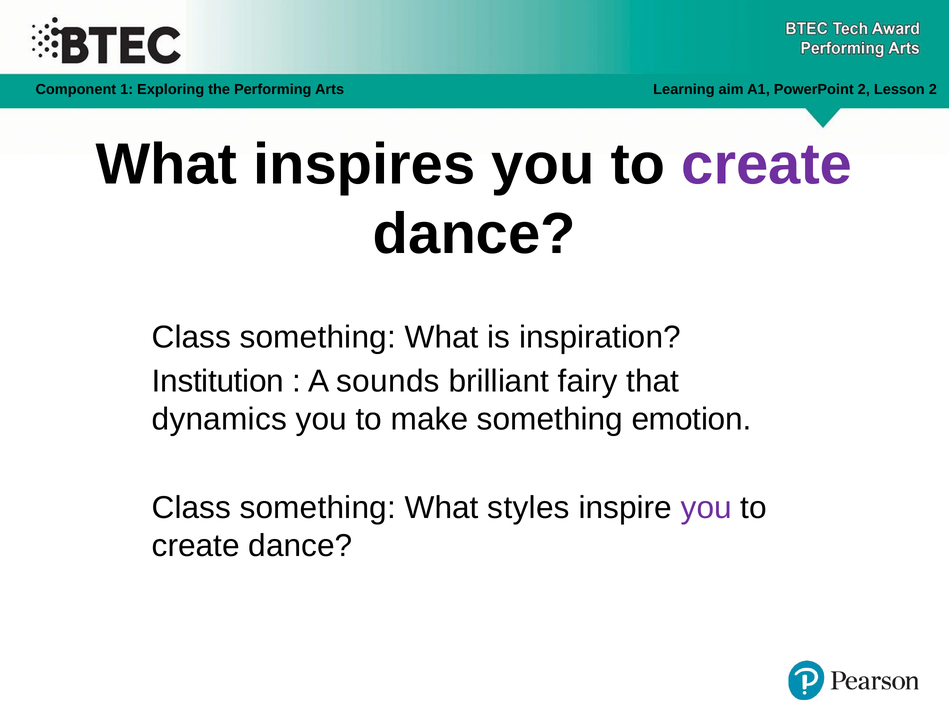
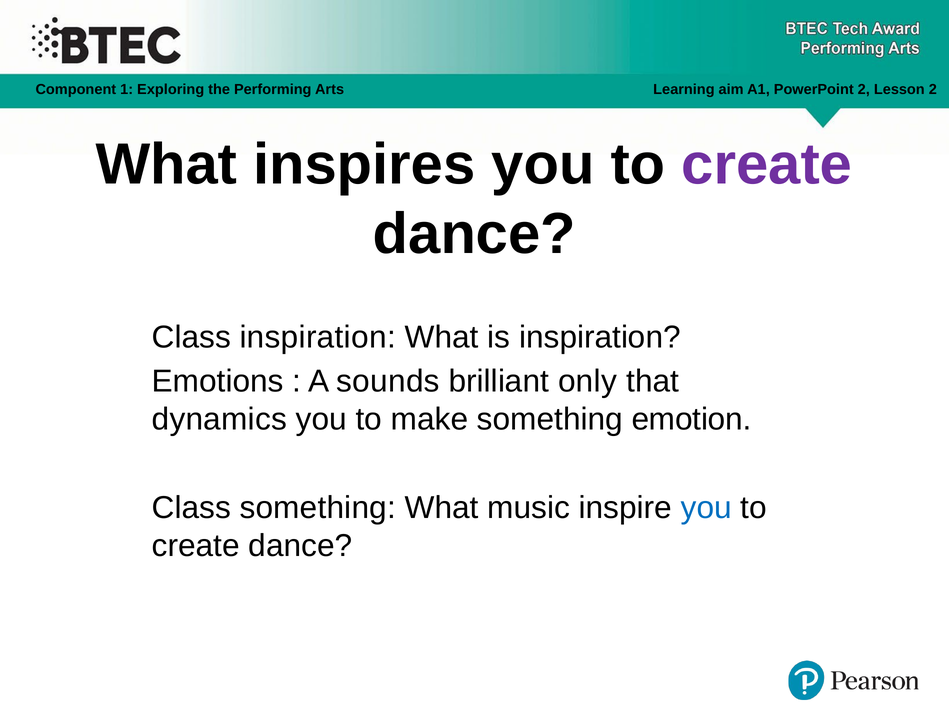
something at (318, 337): something -> inspiration
Institution: Institution -> Emotions
fairy: fairy -> only
styles: styles -> music
you at (706, 508) colour: purple -> blue
